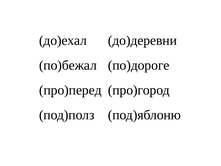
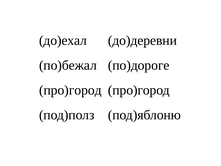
про)перед at (70, 90): про)перед -> про)город
